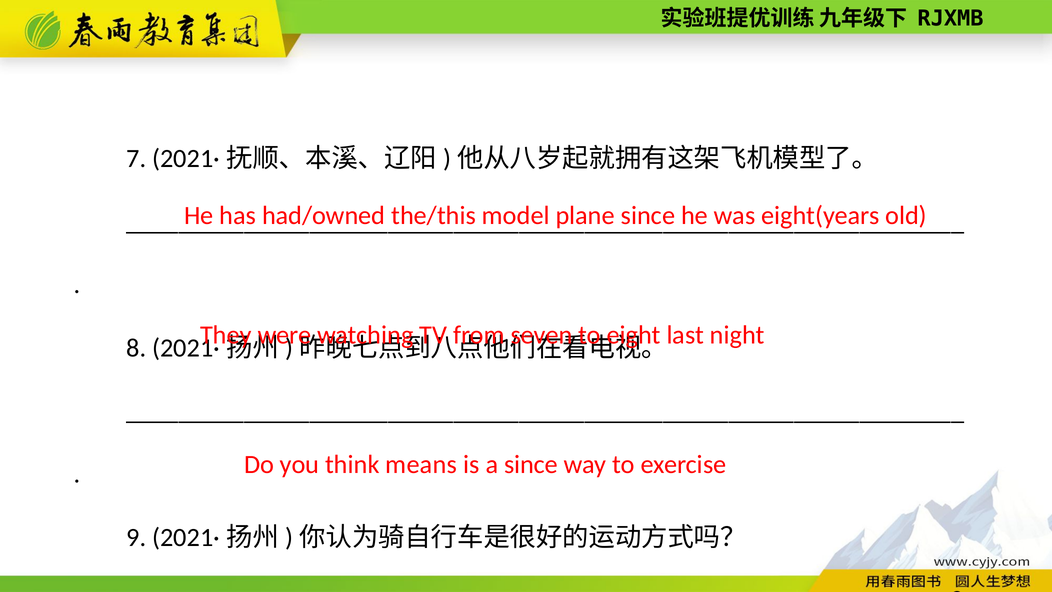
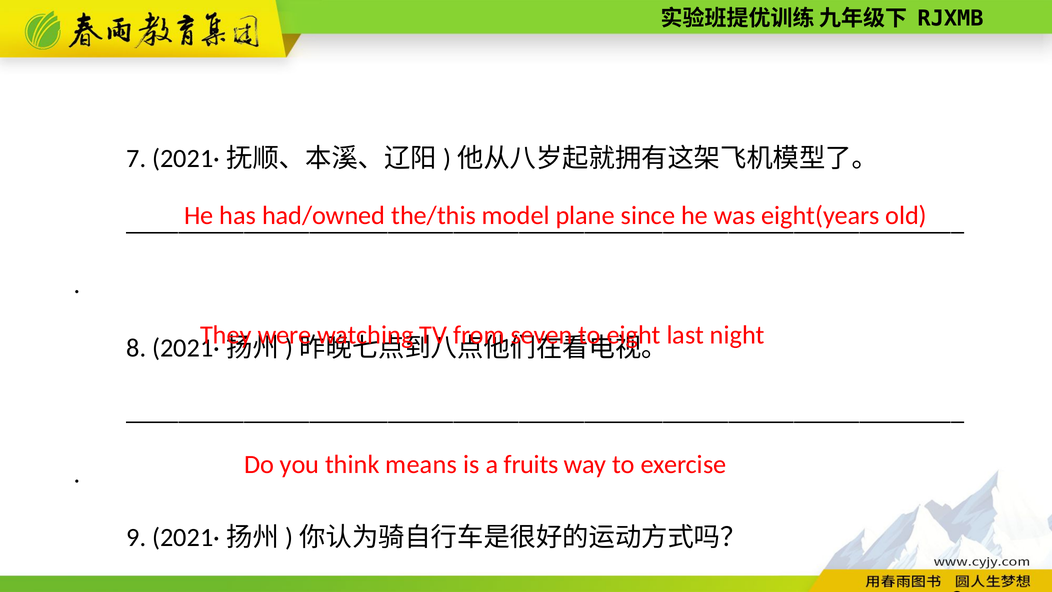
a since: since -> fruits
